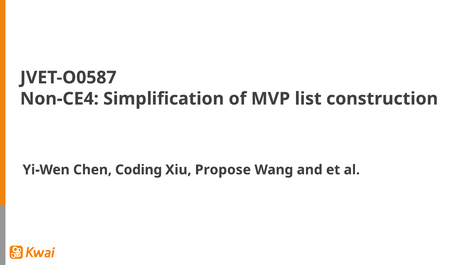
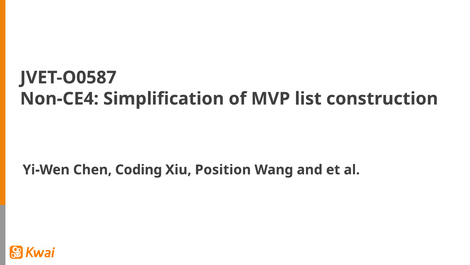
Propose: Propose -> Position
